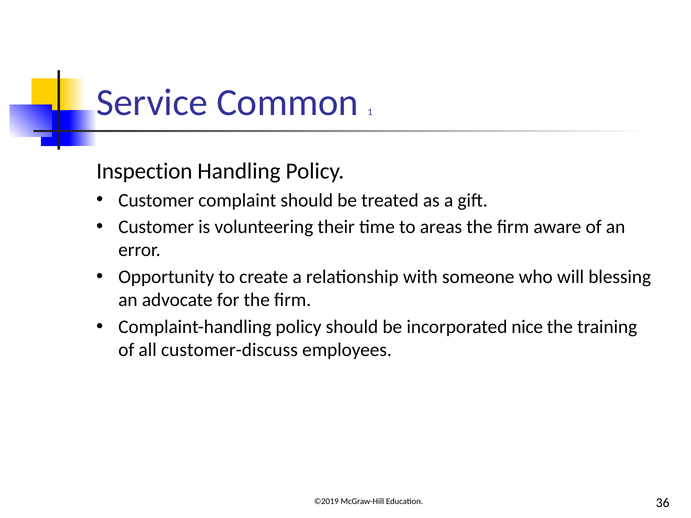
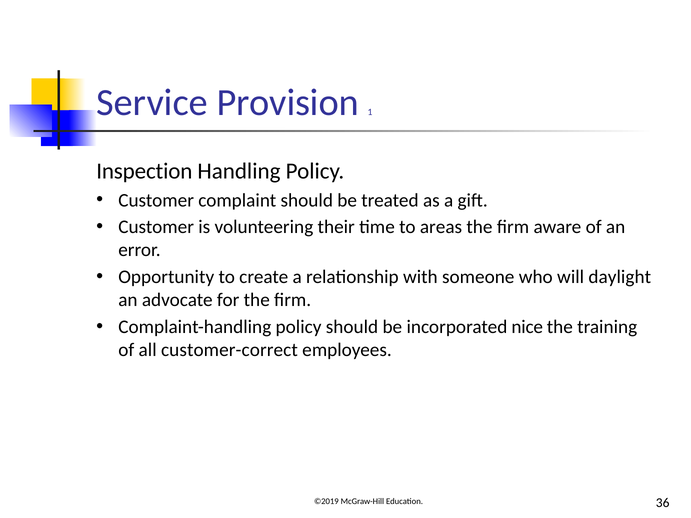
Common: Common -> Provision
blessing: blessing -> daylight
customer-discuss: customer-discuss -> customer-correct
